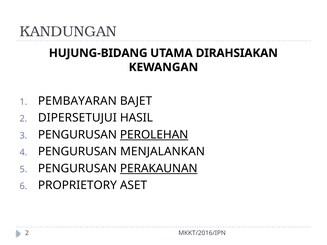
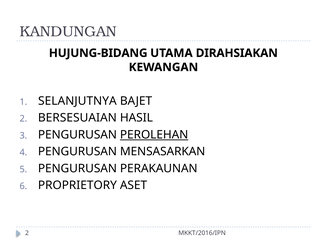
PEMBAYARAN: PEMBAYARAN -> SELANJUTNYA
DIPERSETUJUI: DIPERSETUJUI -> BERSESUAIAN
MENJALANKAN: MENJALANKAN -> MENSASARKAN
PERAKAUNAN underline: present -> none
